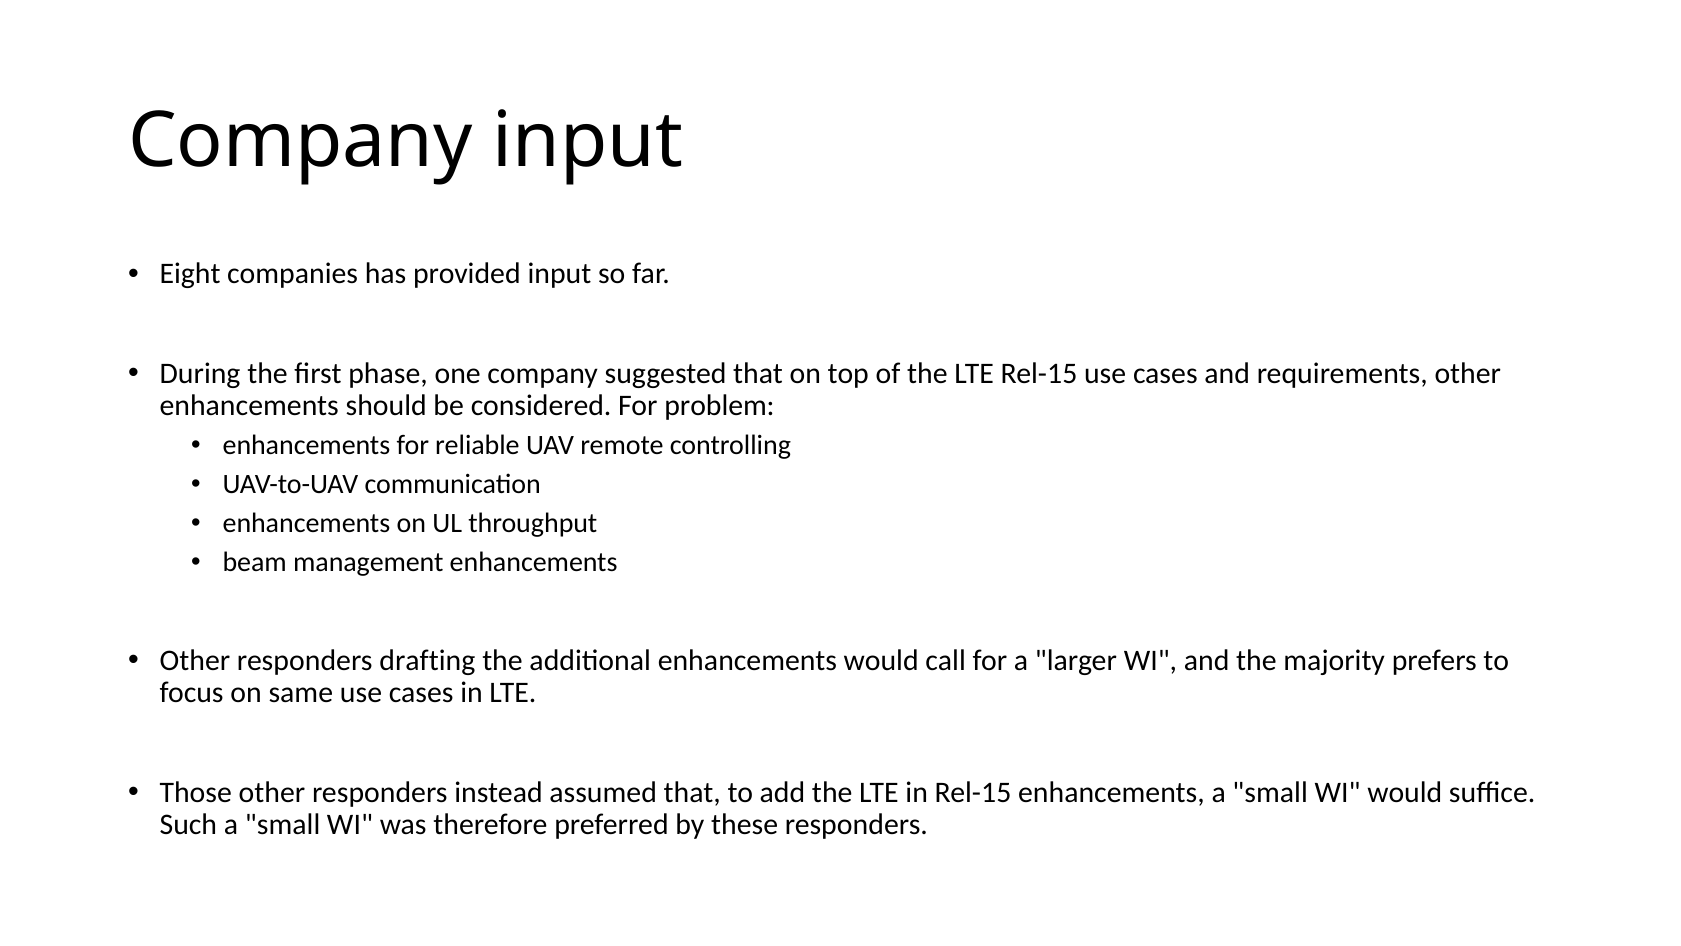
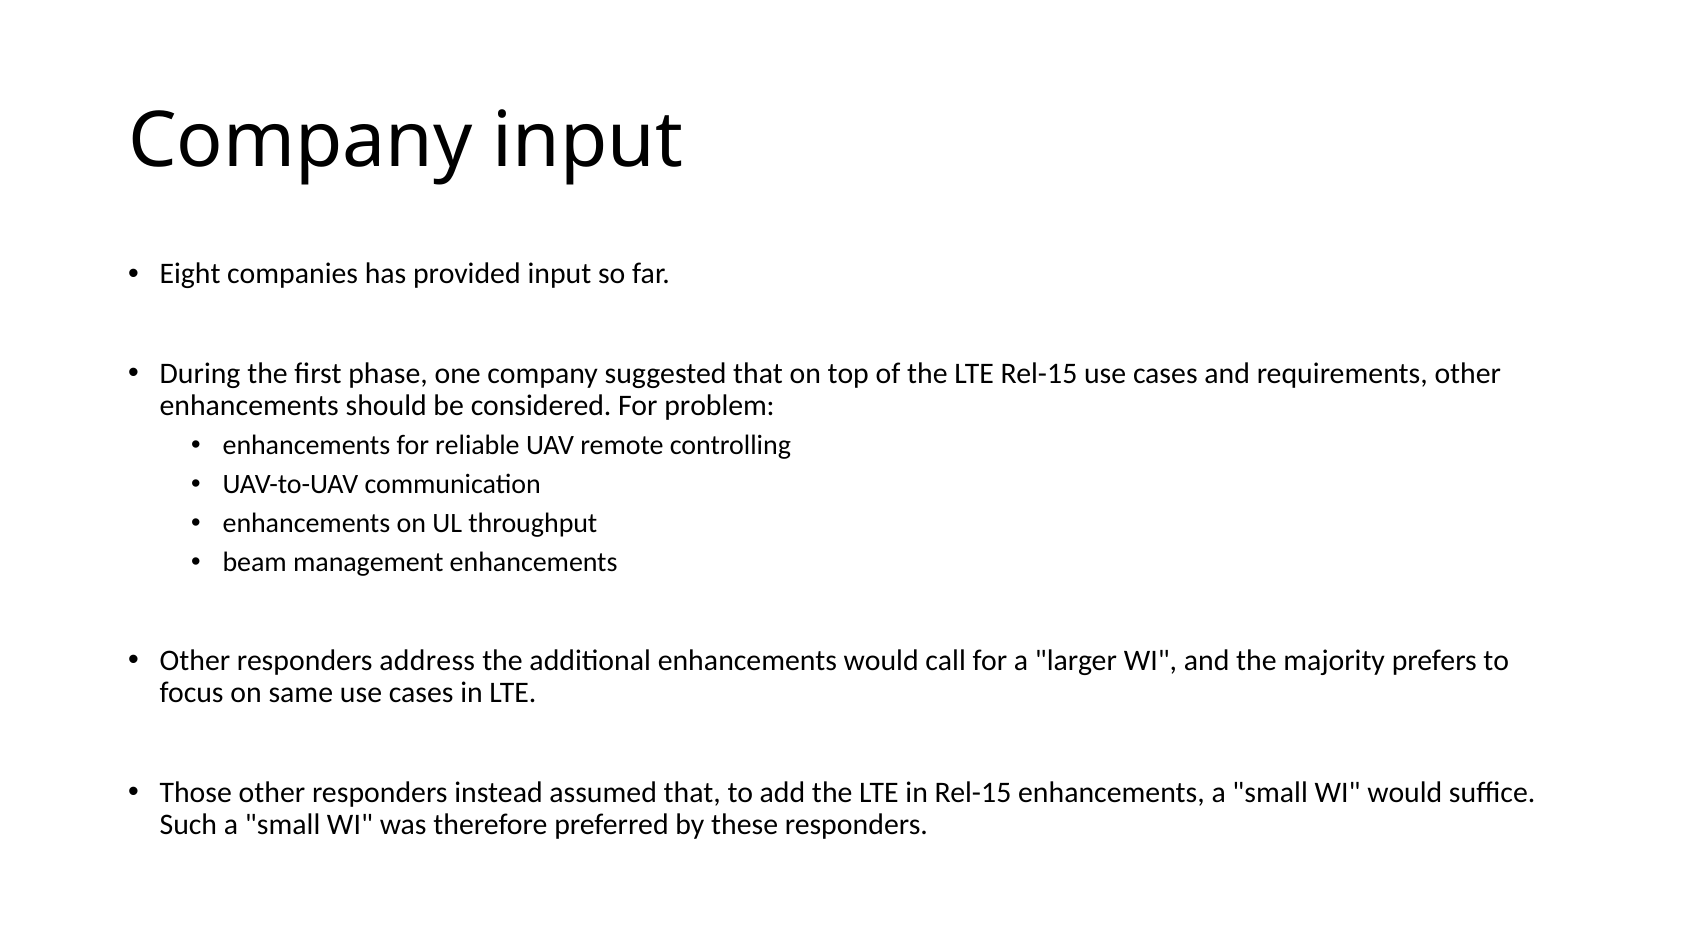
drafting: drafting -> address
